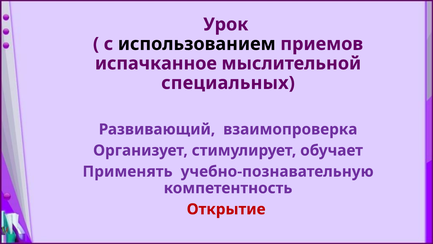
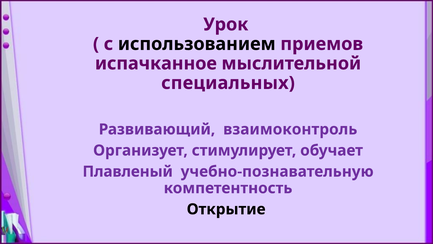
взаимопроверка: взаимопроверка -> взаимоконтроль
Применять: Применять -> Плавленый
Открытие colour: red -> black
